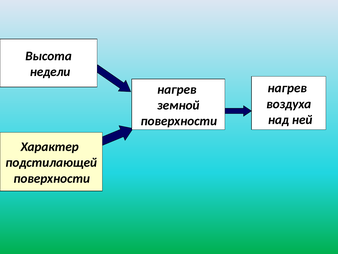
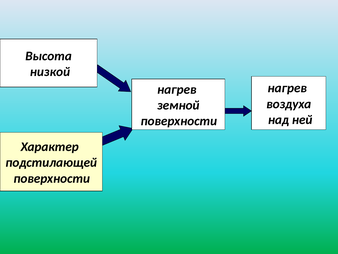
недели: недели -> низкой
